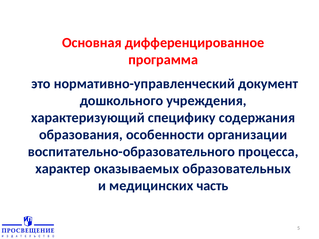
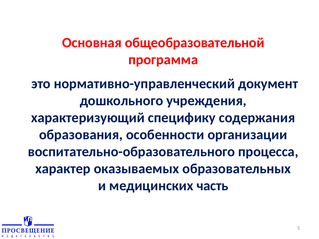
дифференцированное: дифференцированное -> общеобразовательной
